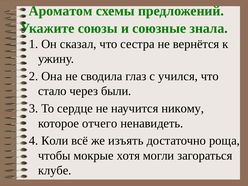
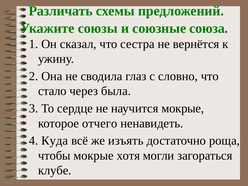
Ароматом: Ароматом -> Различать
знала: знала -> союза
учился: учился -> словно
были: были -> была
научится никому: никому -> мокрые
Коли: Коли -> Куда
